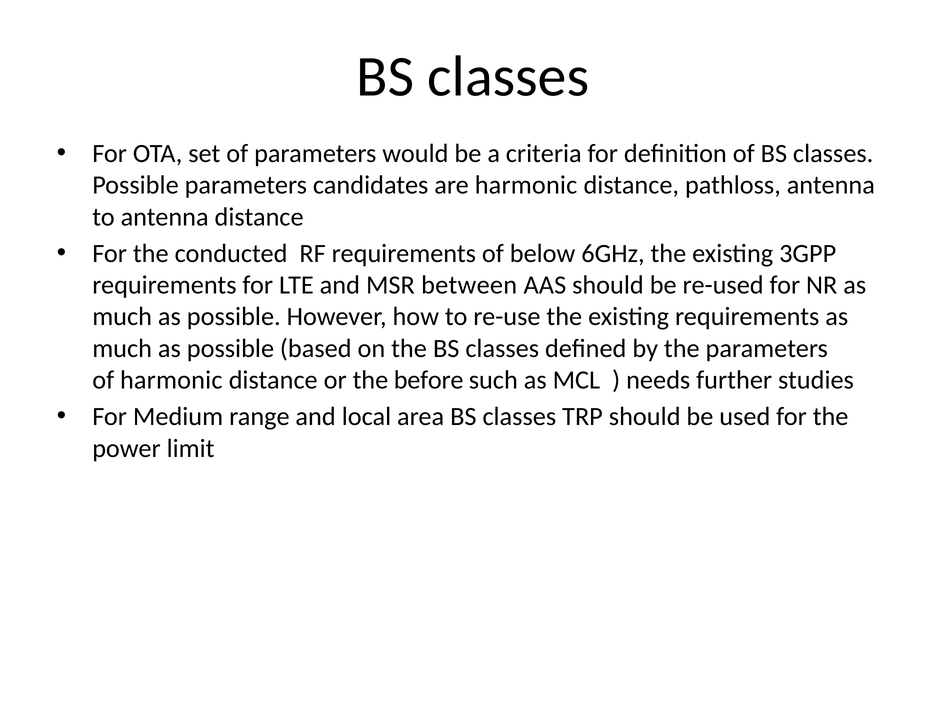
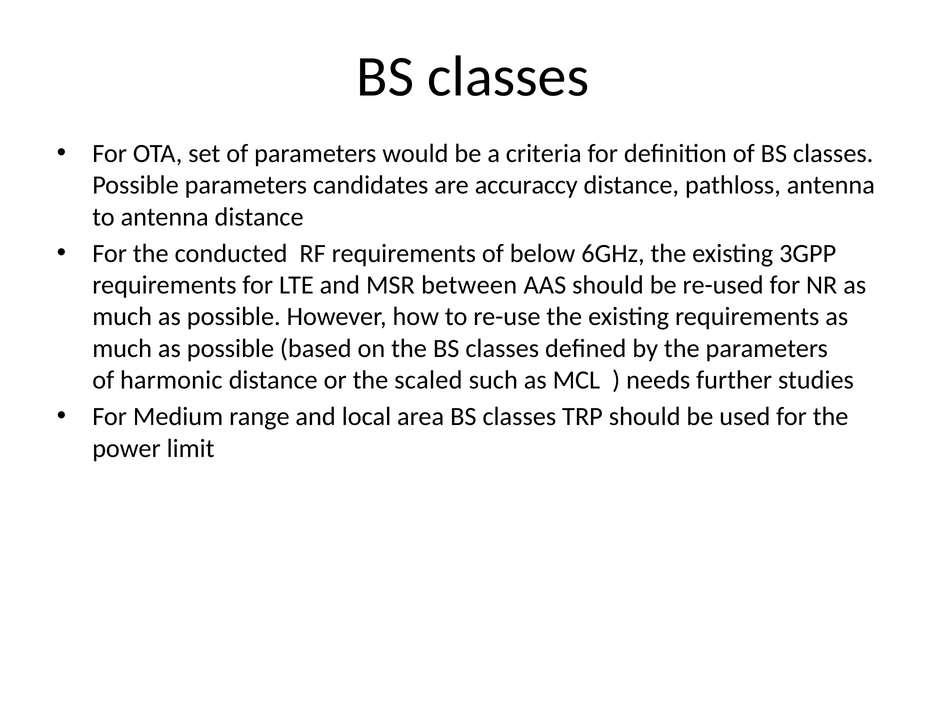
are harmonic: harmonic -> accuraccy
before: before -> scaled
